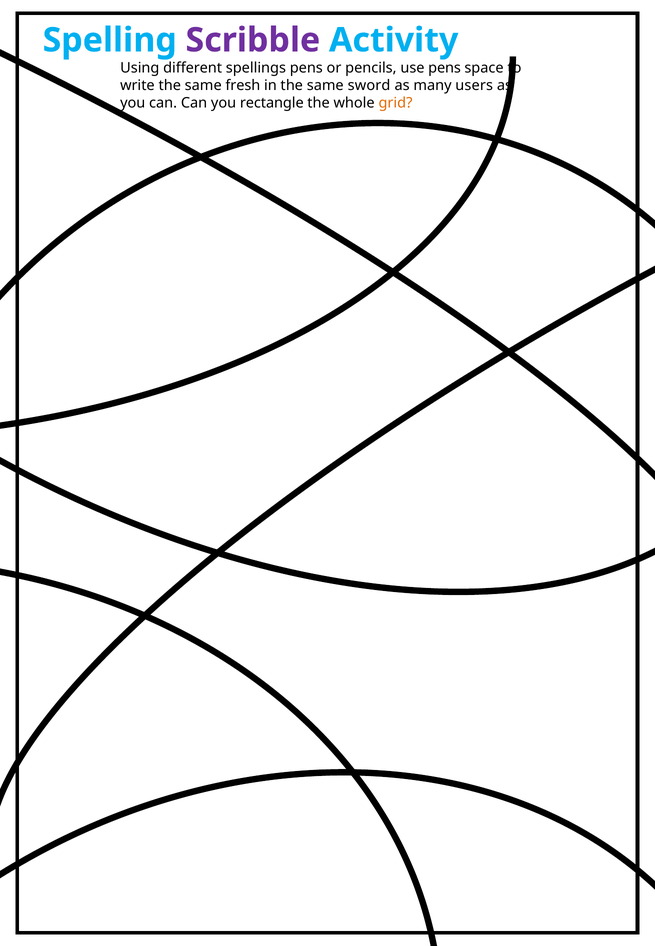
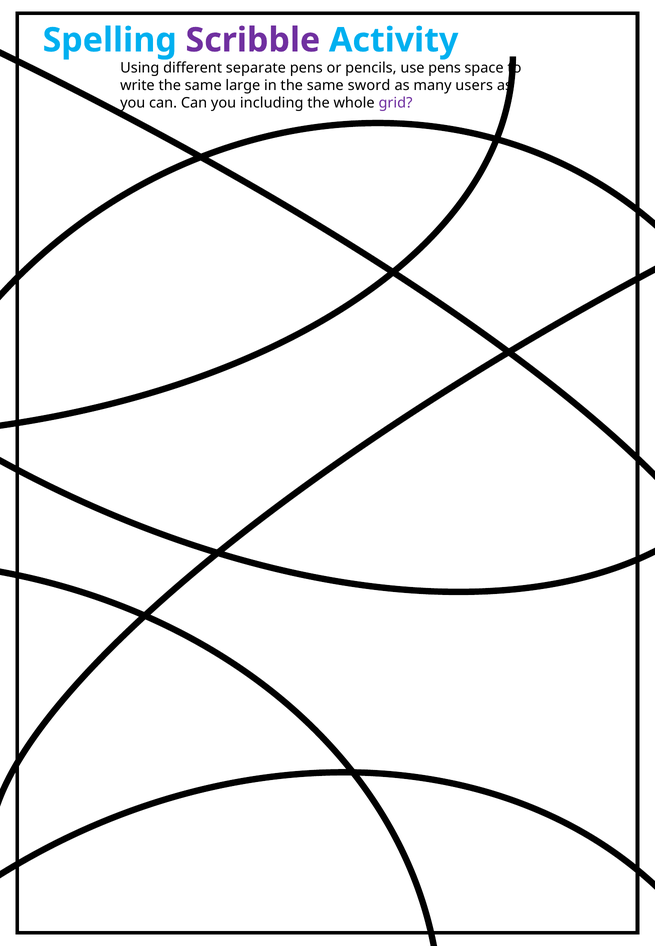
spellings: spellings -> separate
fresh: fresh -> large
rectangle: rectangle -> including
grid colour: orange -> purple
